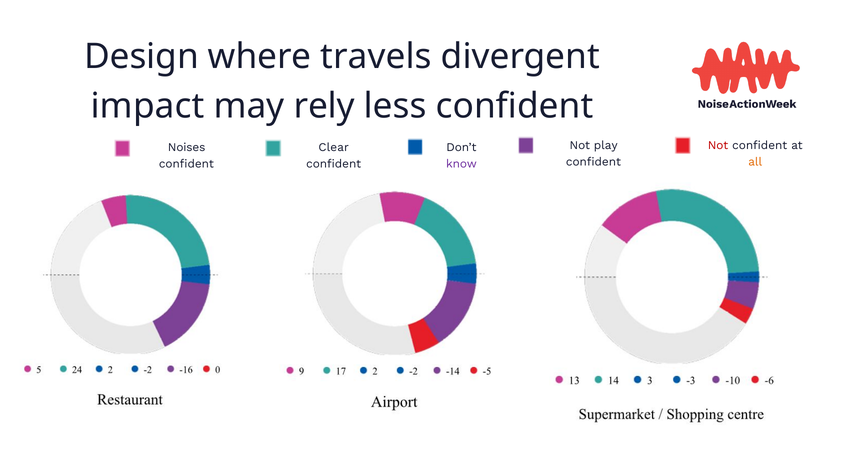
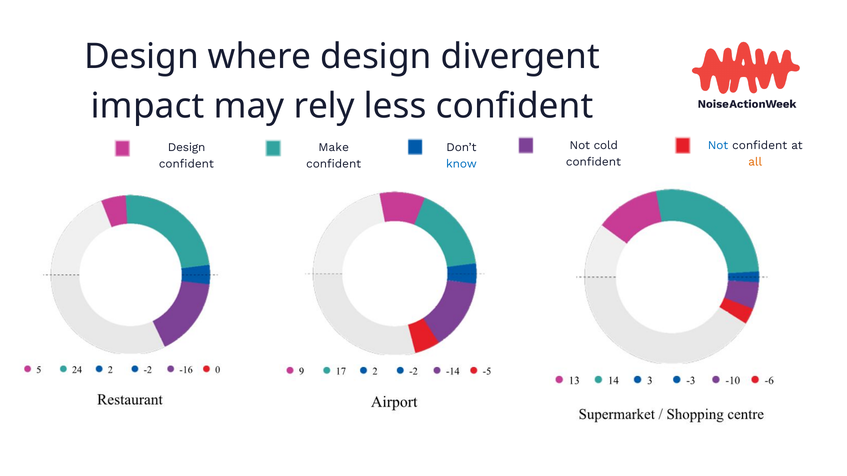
where travels: travels -> design
play: play -> cold
Not at (718, 146) colour: red -> blue
Noises at (187, 147): Noises -> Design
Clear: Clear -> Make
know colour: purple -> blue
